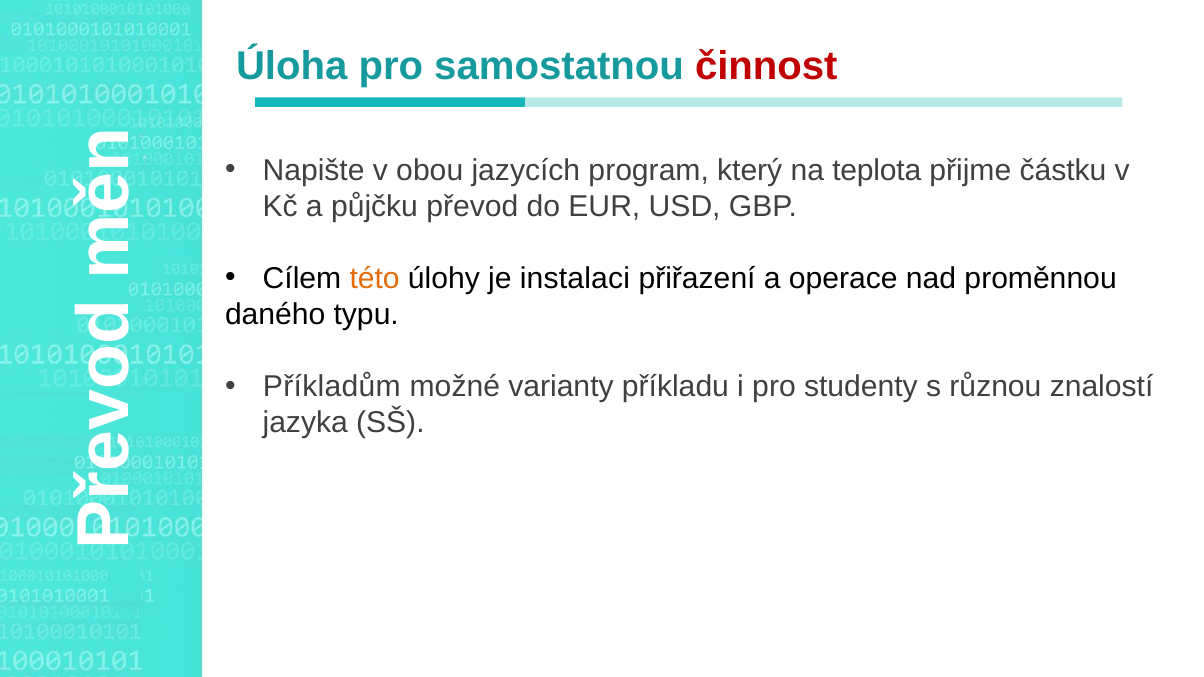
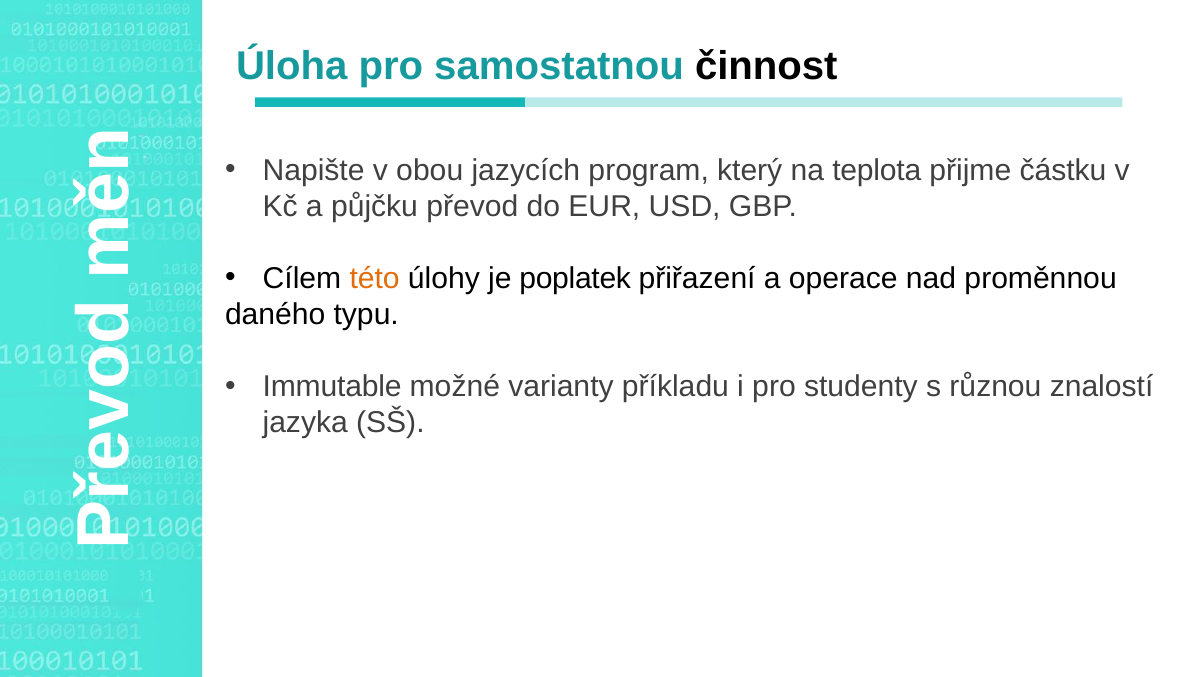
činnost colour: red -> black
instalaci: instalaci -> poplatek
Příkladům: Příkladům -> Immutable
